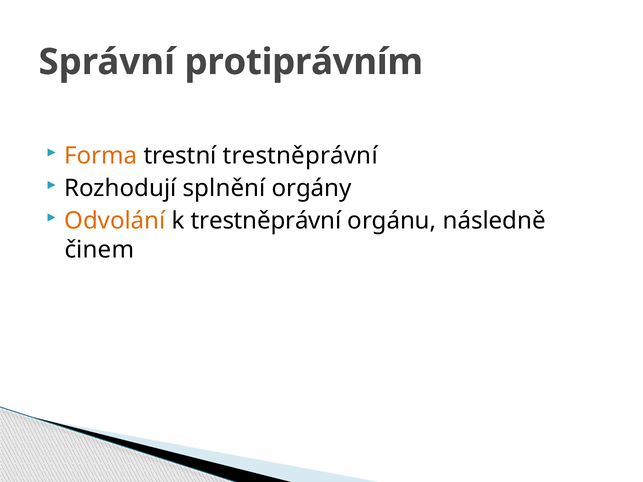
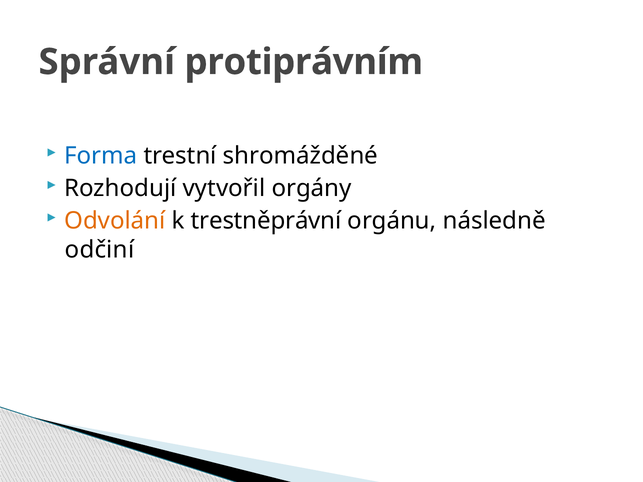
Forma colour: orange -> blue
trestní trestněprávní: trestněprávní -> shromážděné
splnění: splnění -> vytvořil
činem: činem -> odčiní
